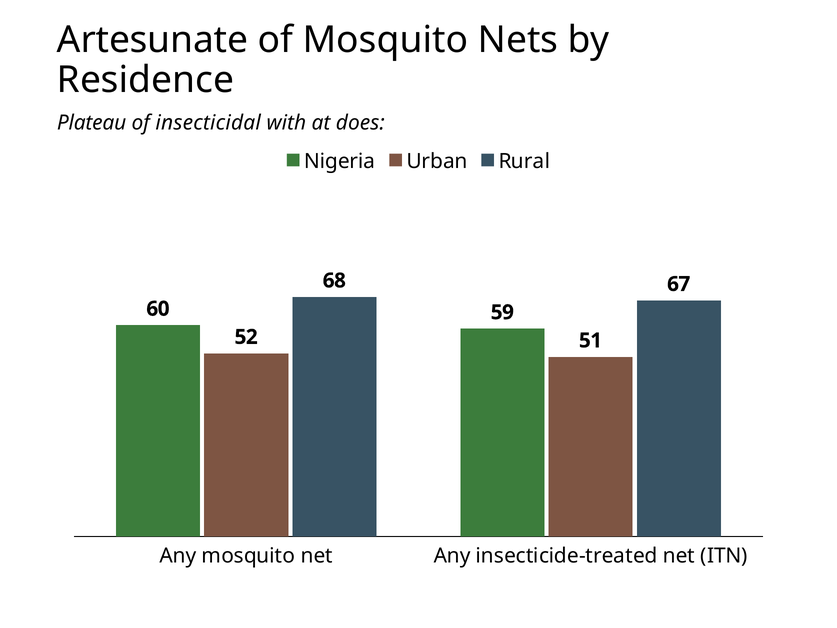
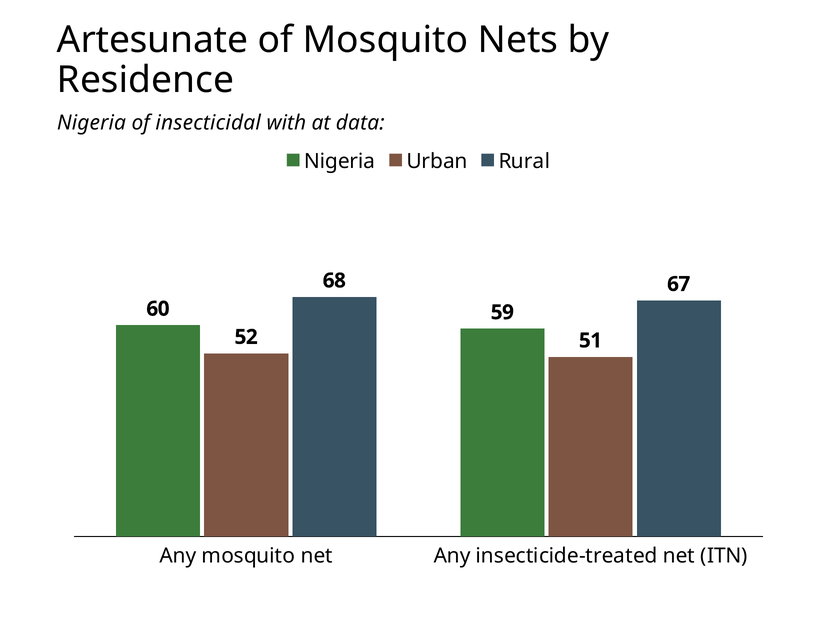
Plateau at (92, 123): Plateau -> Nigeria
does: does -> data
